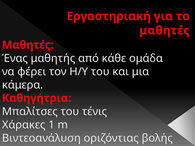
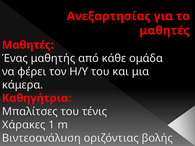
Εργαστηριακή: Εργαστηριακή -> Ανεξαρτησίας
